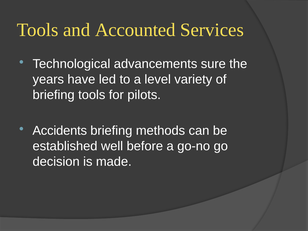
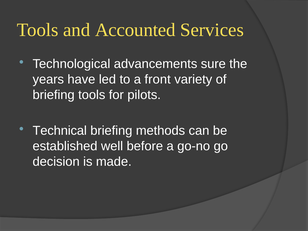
level: level -> front
Accidents: Accidents -> Technical
